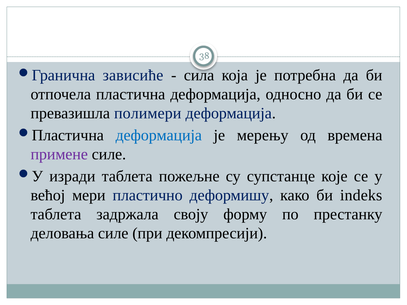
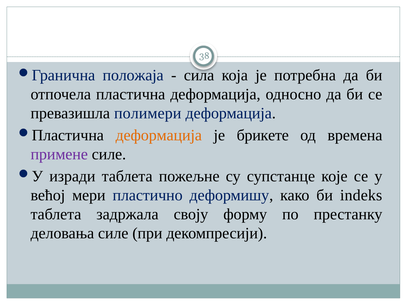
зависиће: зависиће -> положаја
деформација at (159, 135) colour: blue -> orange
мерењу: мерењу -> брикете
